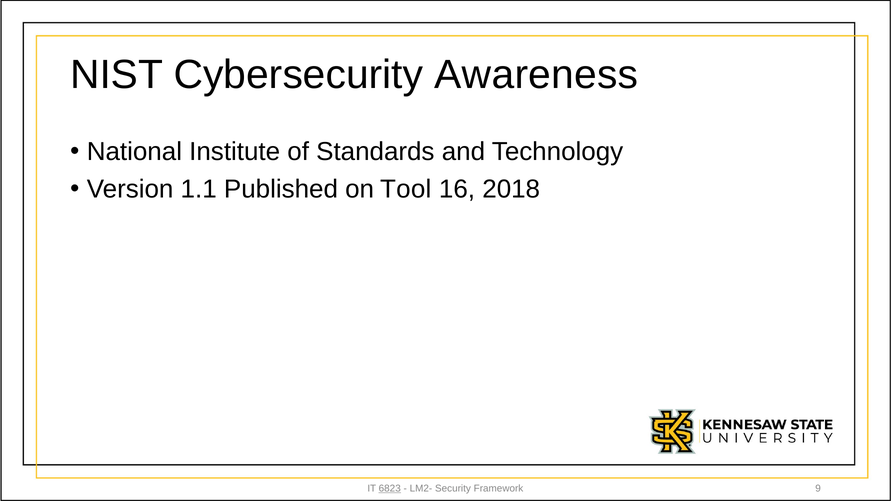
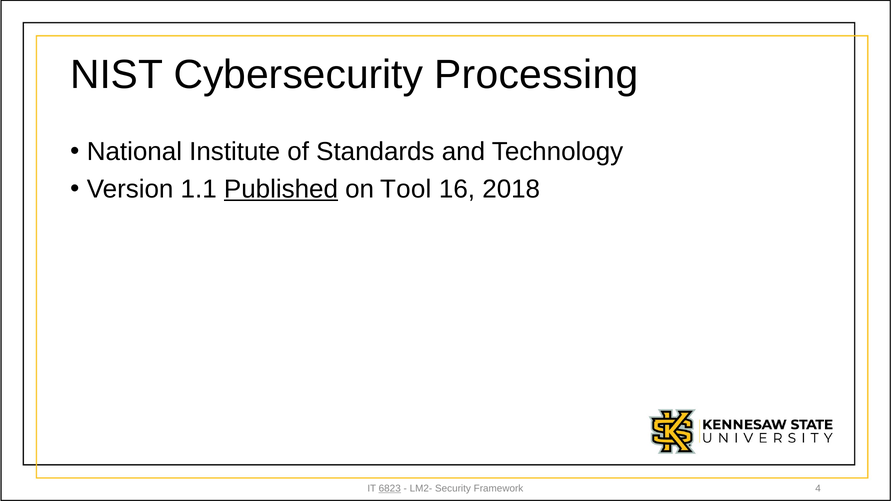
Awareness: Awareness -> Processing
Published underline: none -> present
9: 9 -> 4
